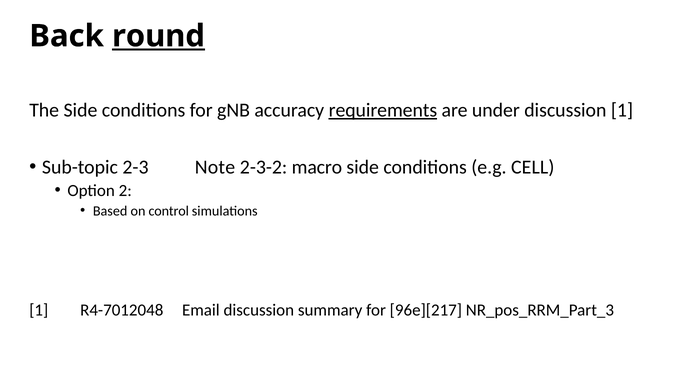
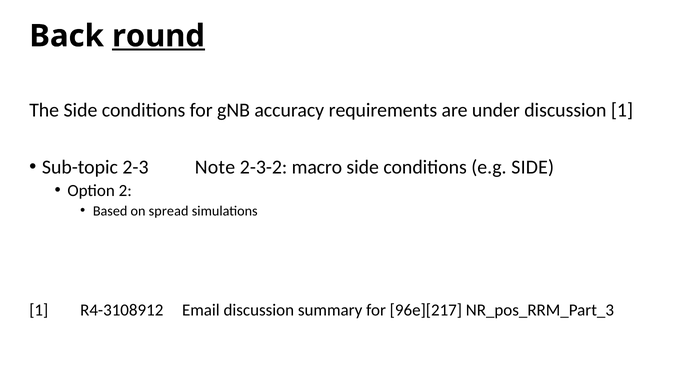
requirements underline: present -> none
e.g CELL: CELL -> SIDE
control: control -> spread
R4-7012048: R4-7012048 -> R4-3108912
